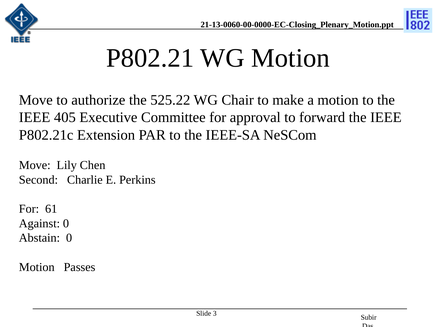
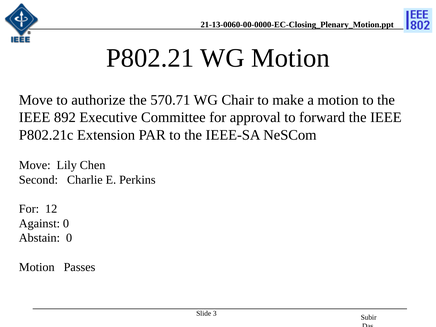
525.22: 525.22 -> 570.71
405: 405 -> 892
61: 61 -> 12
